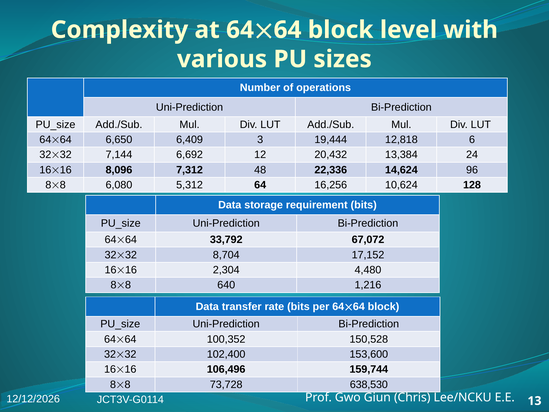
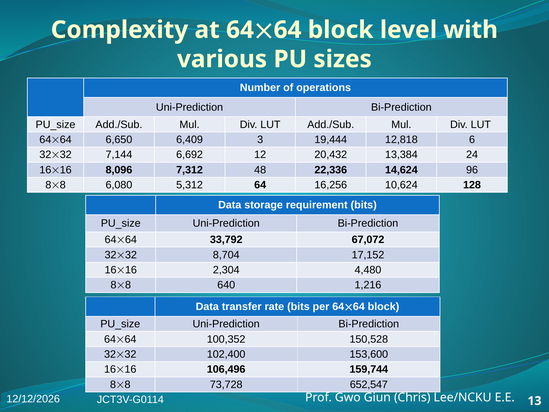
638,530: 638,530 -> 652,547
